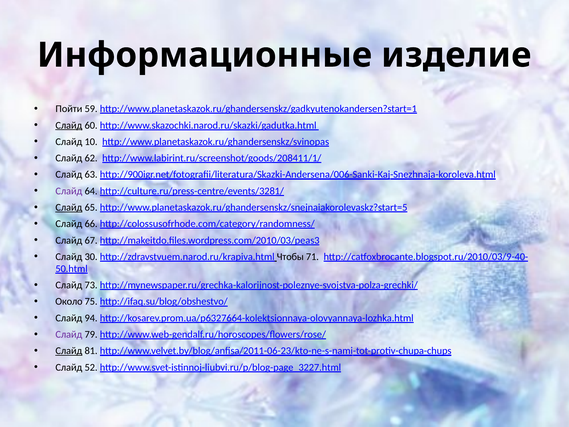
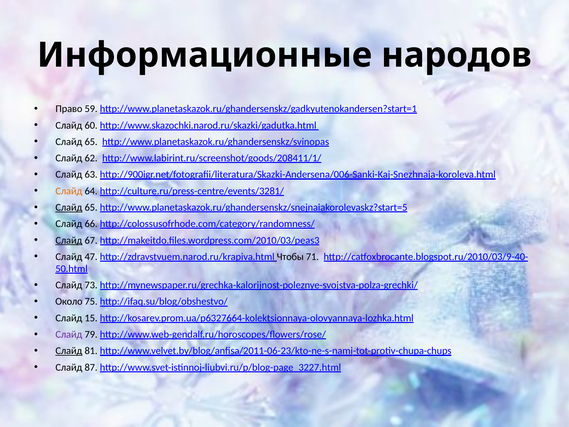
изделие: изделие -> народов
Пойти: Пойти -> Право
Слайд at (69, 125) underline: present -> none
10 at (91, 142): 10 -> 65
Слайд at (69, 191) colour: purple -> orange
Слайд at (69, 240) underline: none -> present
30: 30 -> 47
94: 94 -> 15
52: 52 -> 87
